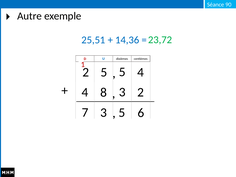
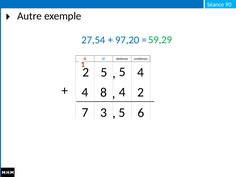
23,72: 23,72 -> 59,29
25,51: 25,51 -> 27,54
14,36: 14,36 -> 97,20
8 3: 3 -> 4
